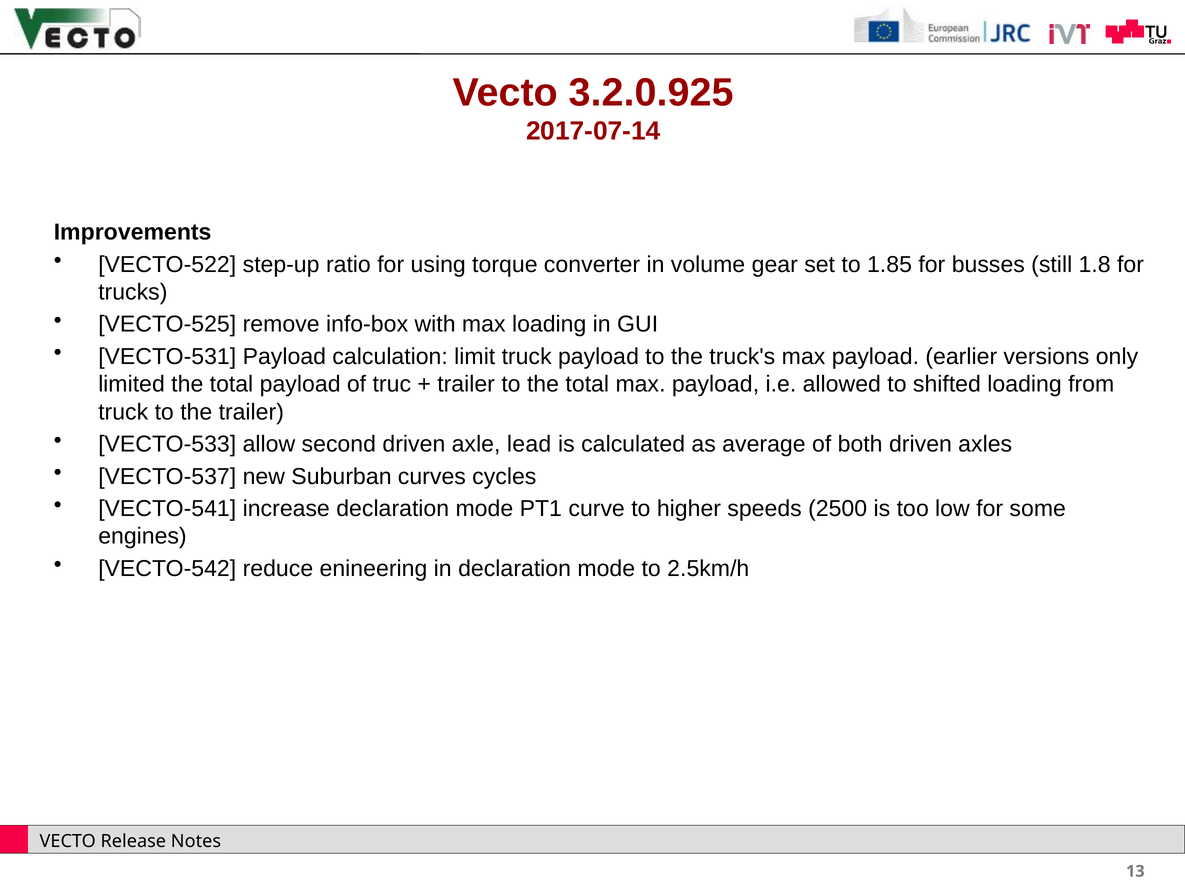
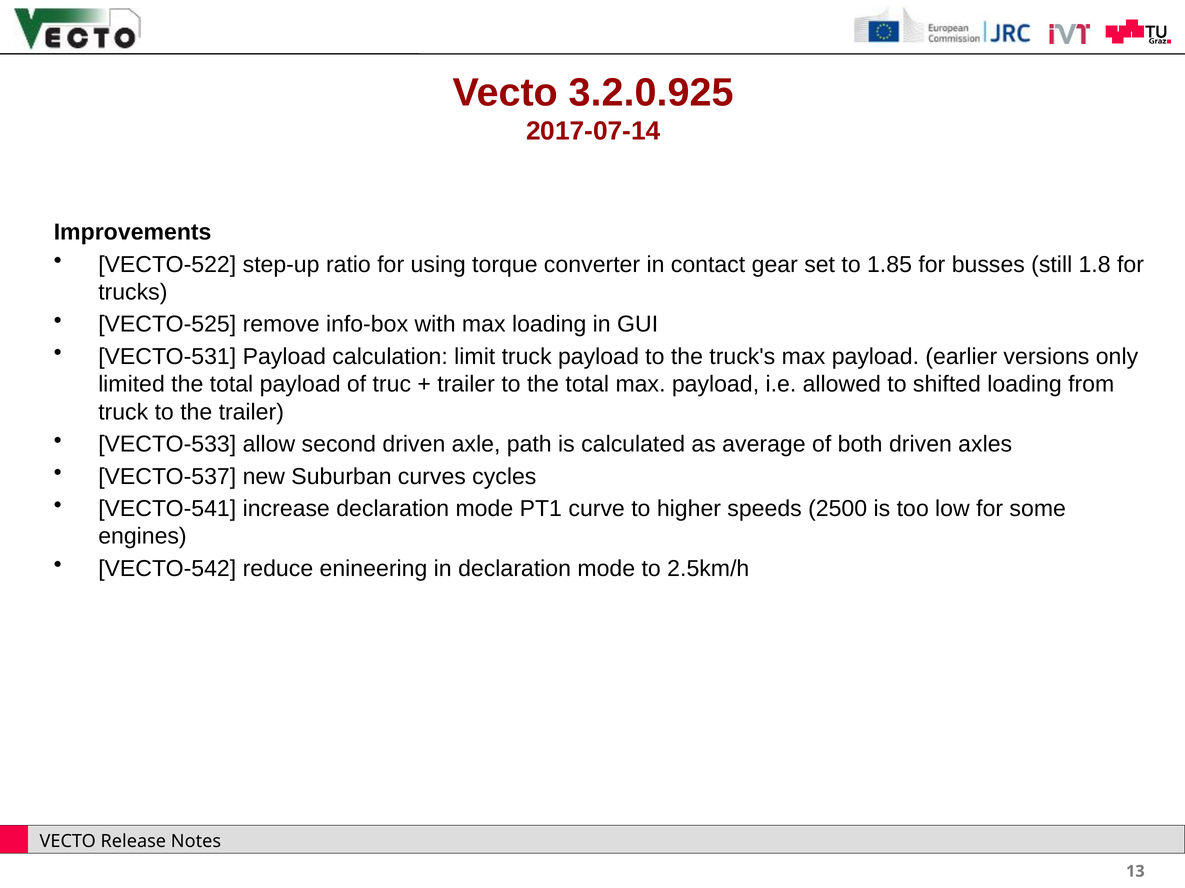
volume: volume -> contact
lead: lead -> path
